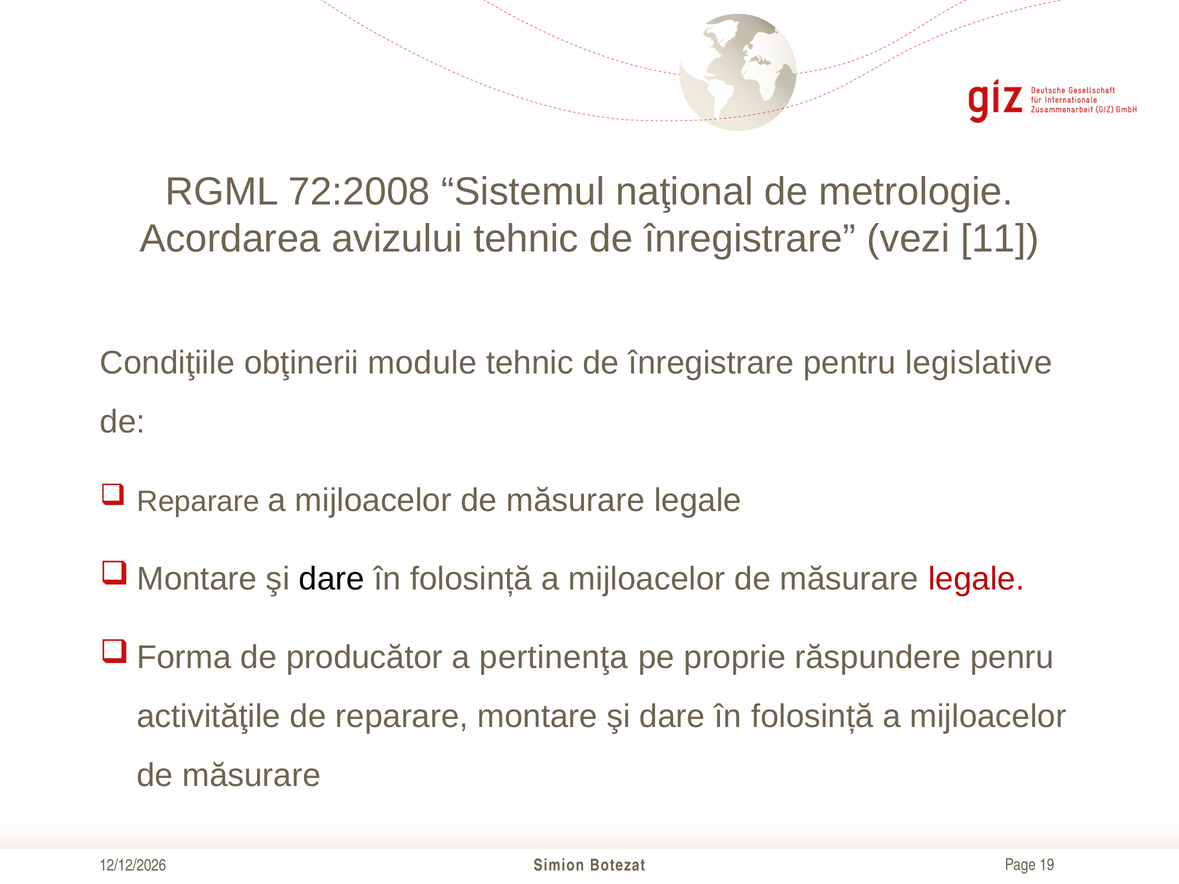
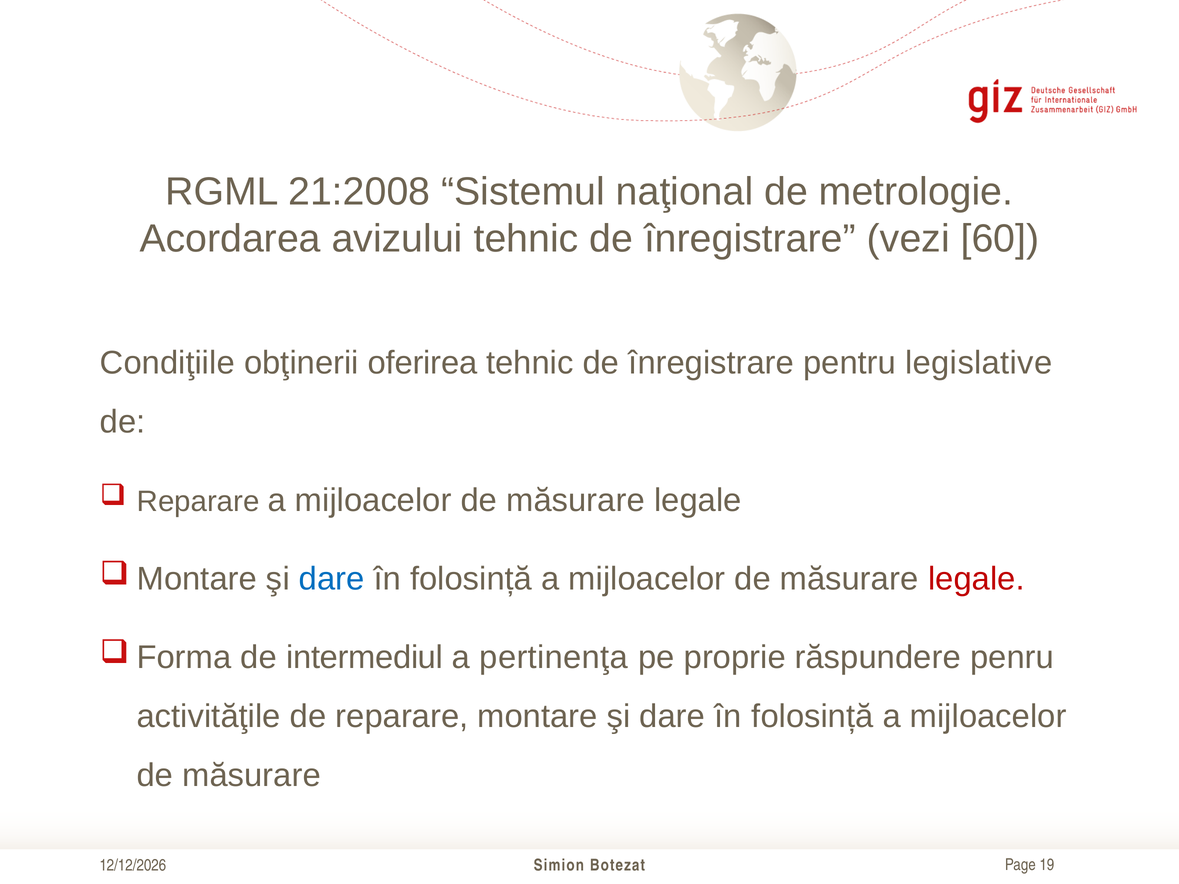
72:2008: 72:2008 -> 21:2008
11: 11 -> 60
module: module -> oferirea
dare at (332, 579) colour: black -> blue
producător: producător -> intermediul
